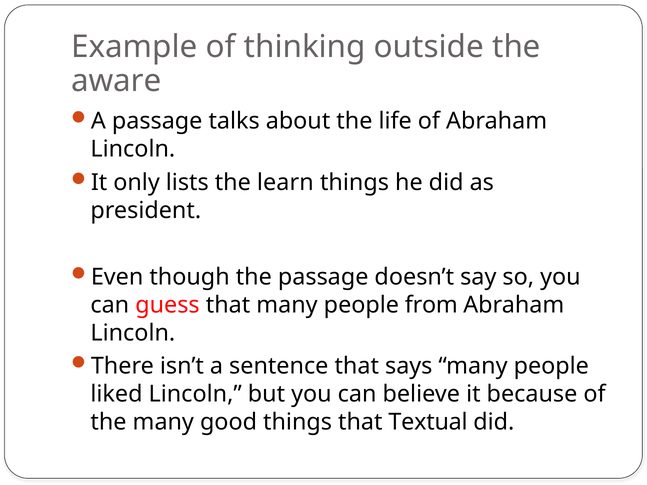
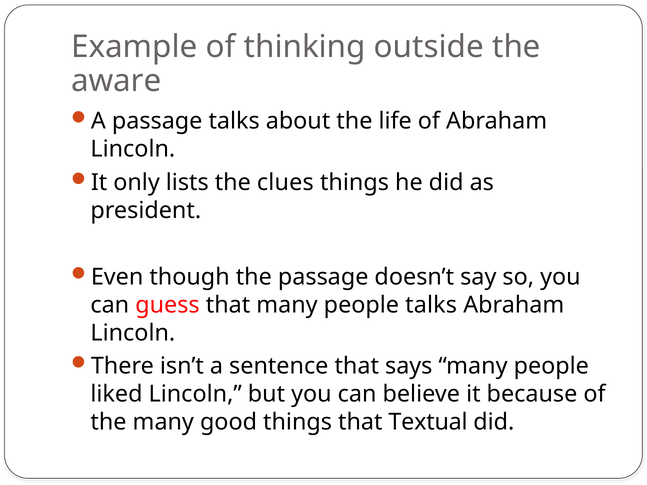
learn: learn -> clues
people from: from -> talks
